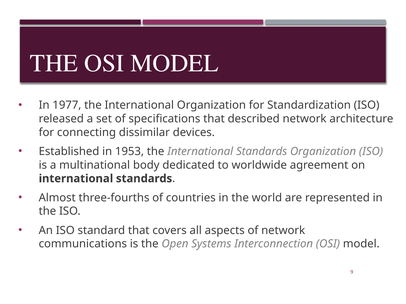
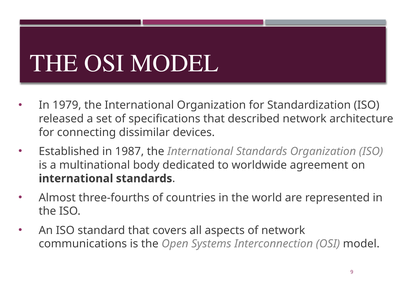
1977: 1977 -> 1979
1953: 1953 -> 1987
